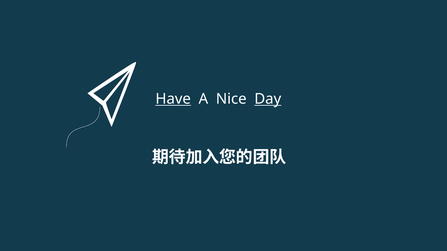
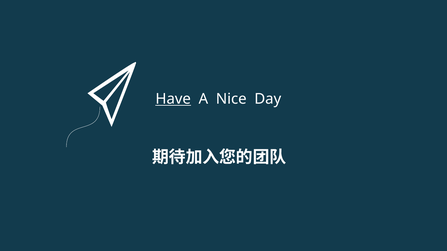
Day underline: present -> none
